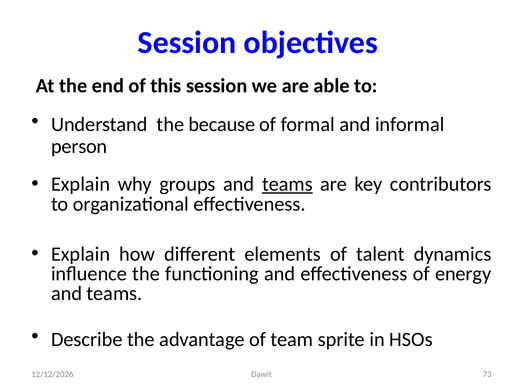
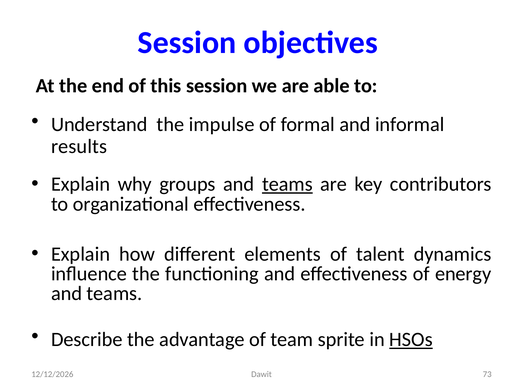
because: because -> impulse
person: person -> results
HSOs underline: none -> present
